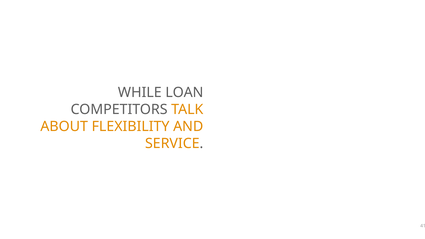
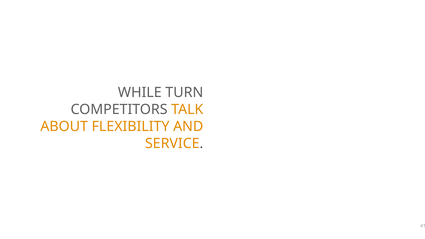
LOAN: LOAN -> TURN
